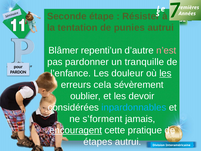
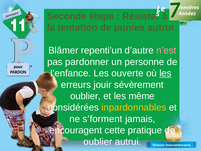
tranquille: tranquille -> personne
douleur: douleur -> ouverte
cela: cela -> jouir
devoir: devoir -> même
inpardonnables colour: light blue -> yellow
encouragent underline: present -> none
étapes at (98, 141): étapes -> oublier
